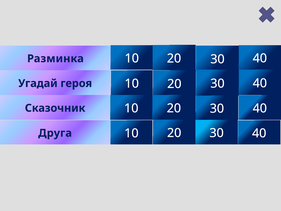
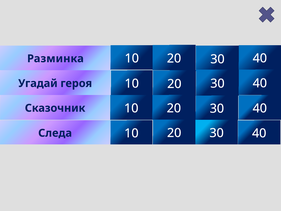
Друга: Друга -> Следа
